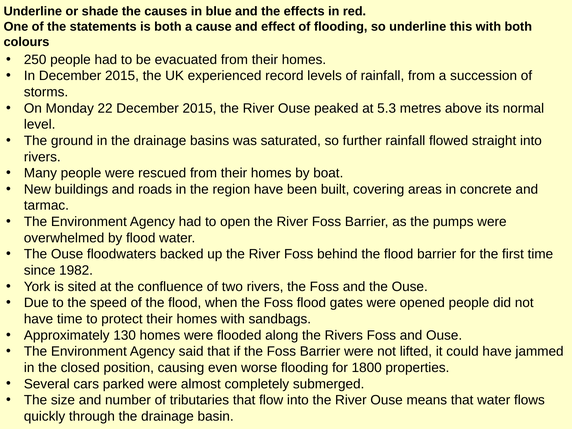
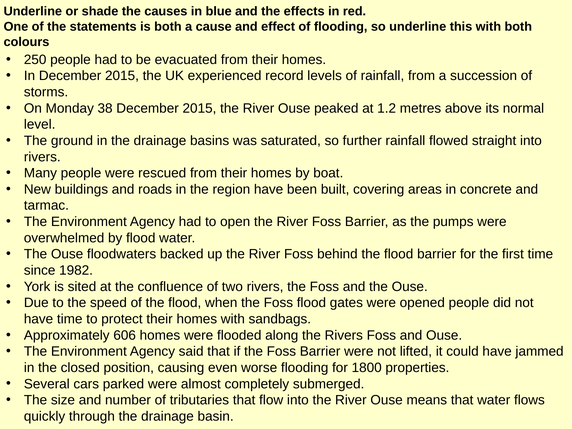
22: 22 -> 38
5.3: 5.3 -> 1.2
130: 130 -> 606
